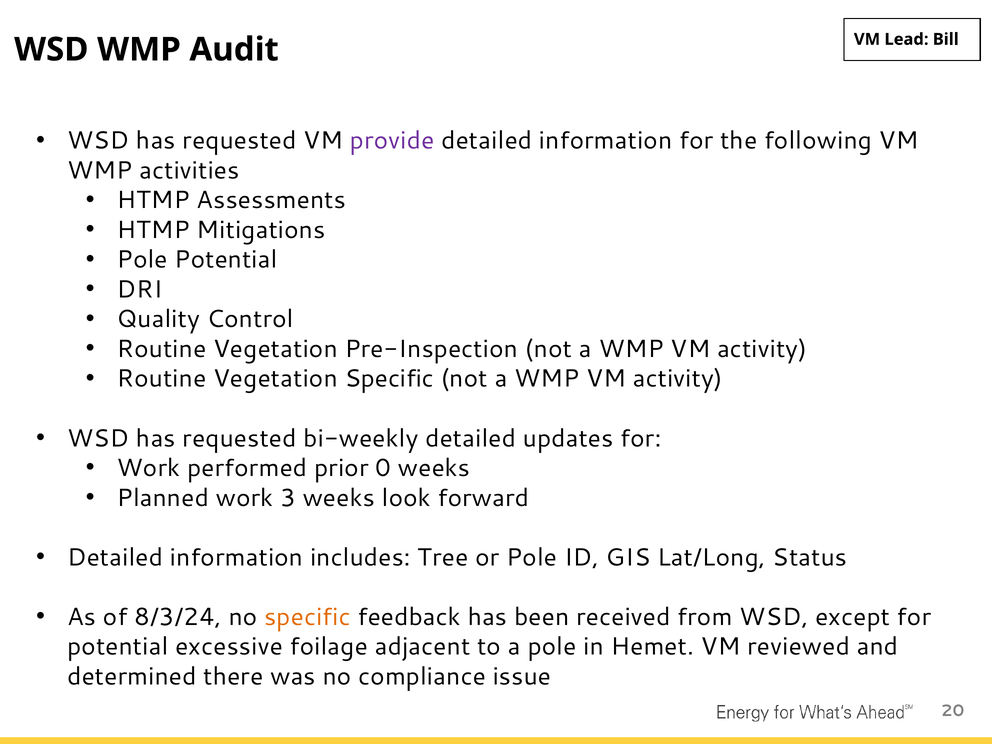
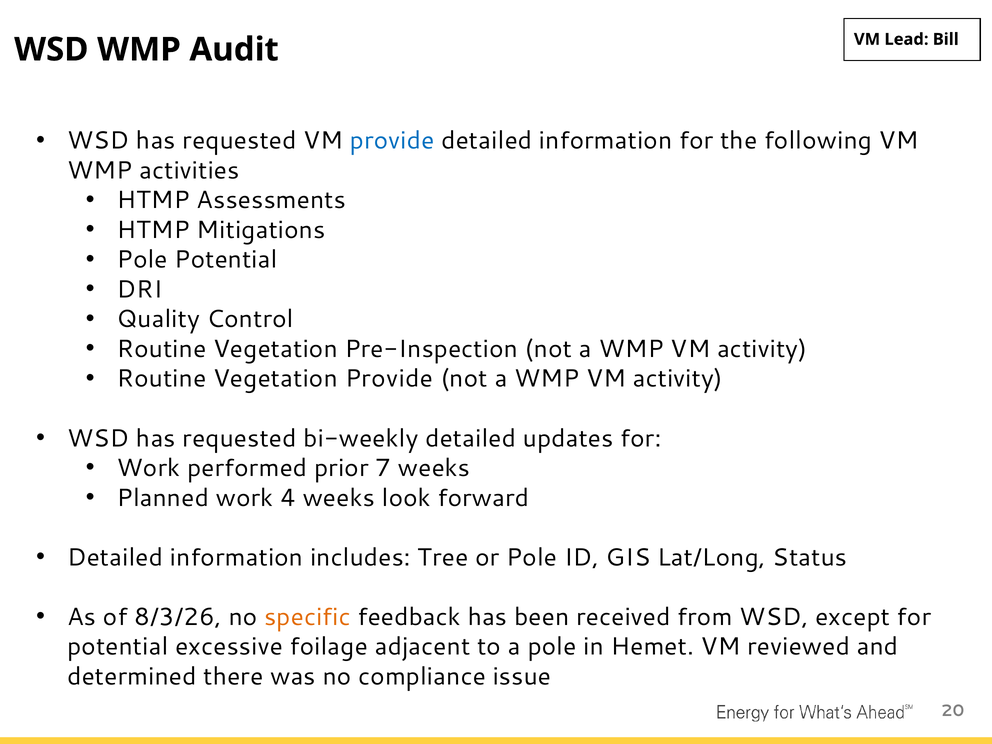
provide at (392, 141) colour: purple -> blue
Vegetation Specific: Specific -> Provide
0: 0 -> 7
3: 3 -> 4
8/3/24: 8/3/24 -> 8/3/26
